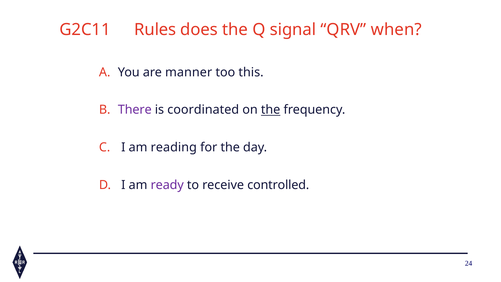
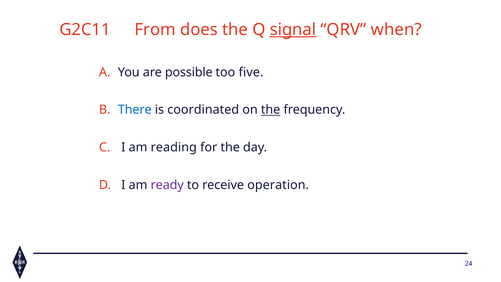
Rules: Rules -> From
signal underline: none -> present
manner: manner -> possible
this: this -> five
There colour: purple -> blue
controlled: controlled -> operation
